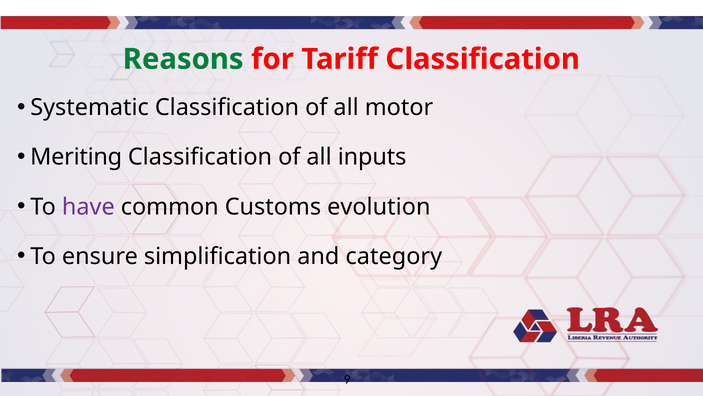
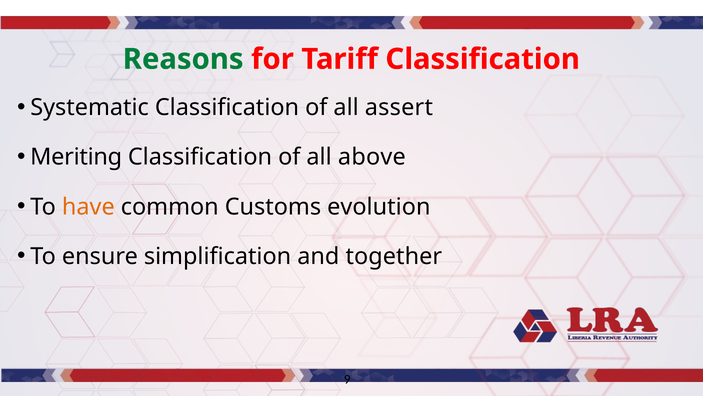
motor: motor -> assert
inputs: inputs -> above
have colour: purple -> orange
category: category -> together
